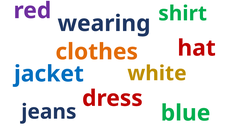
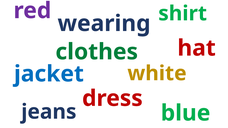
clothes colour: orange -> green
